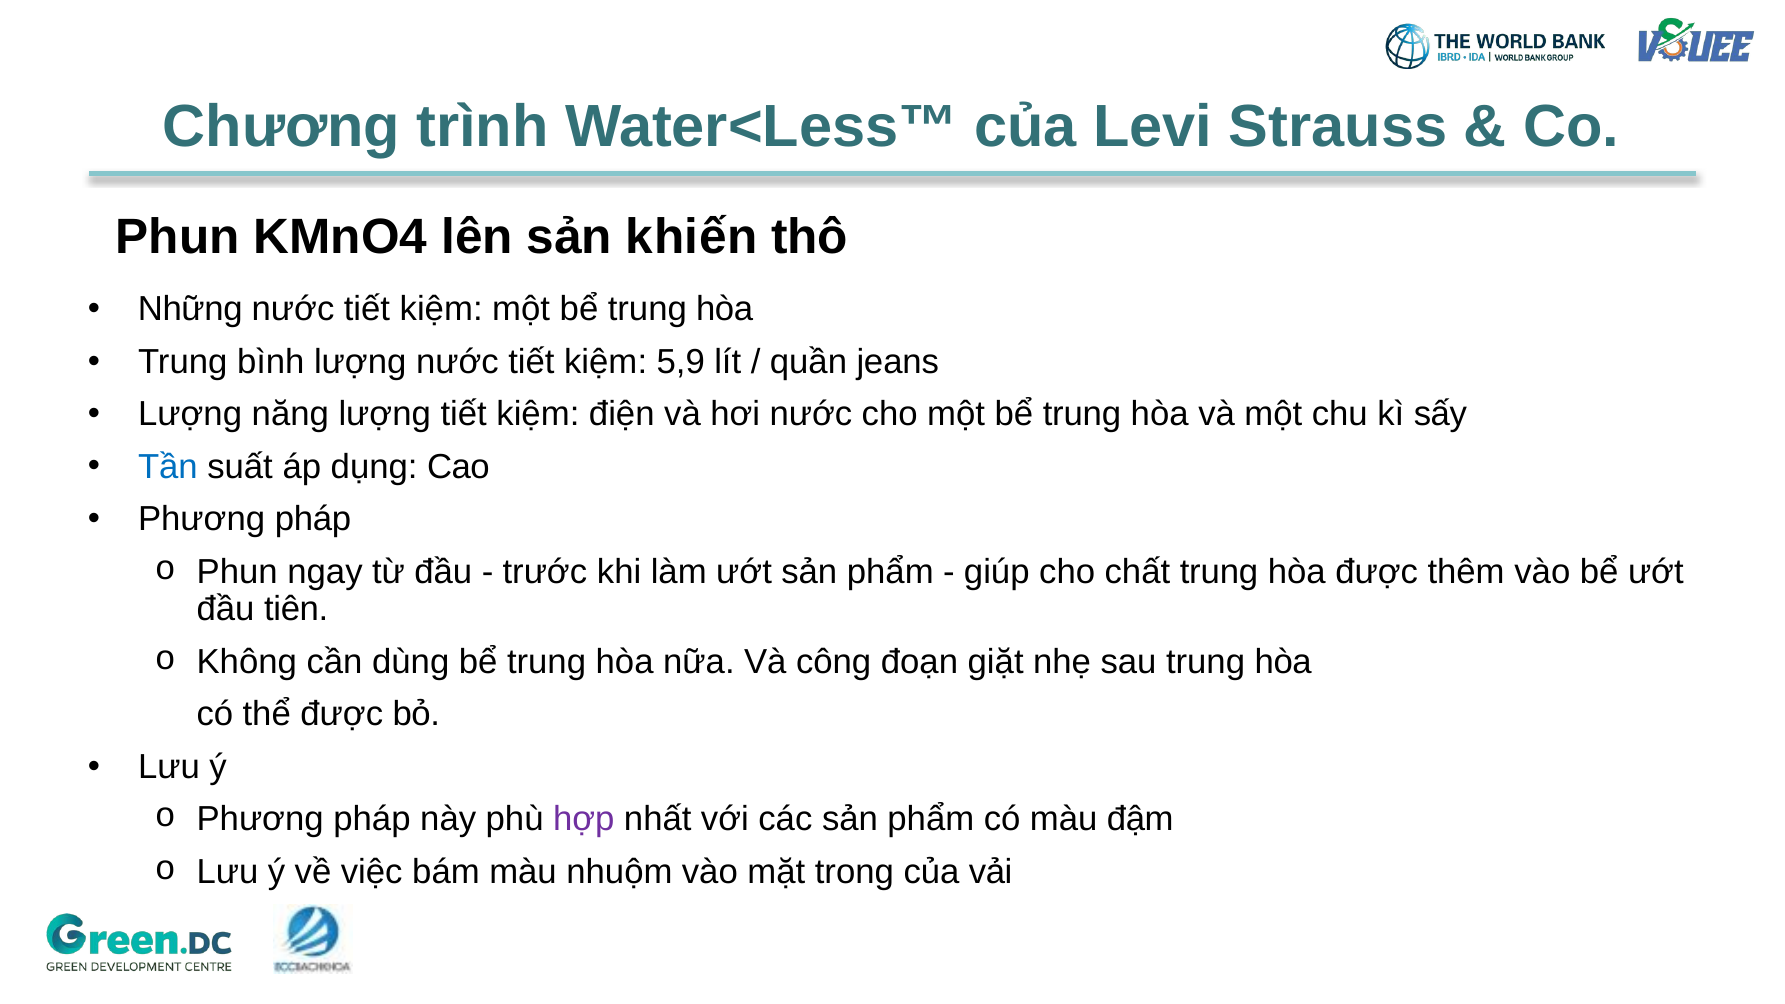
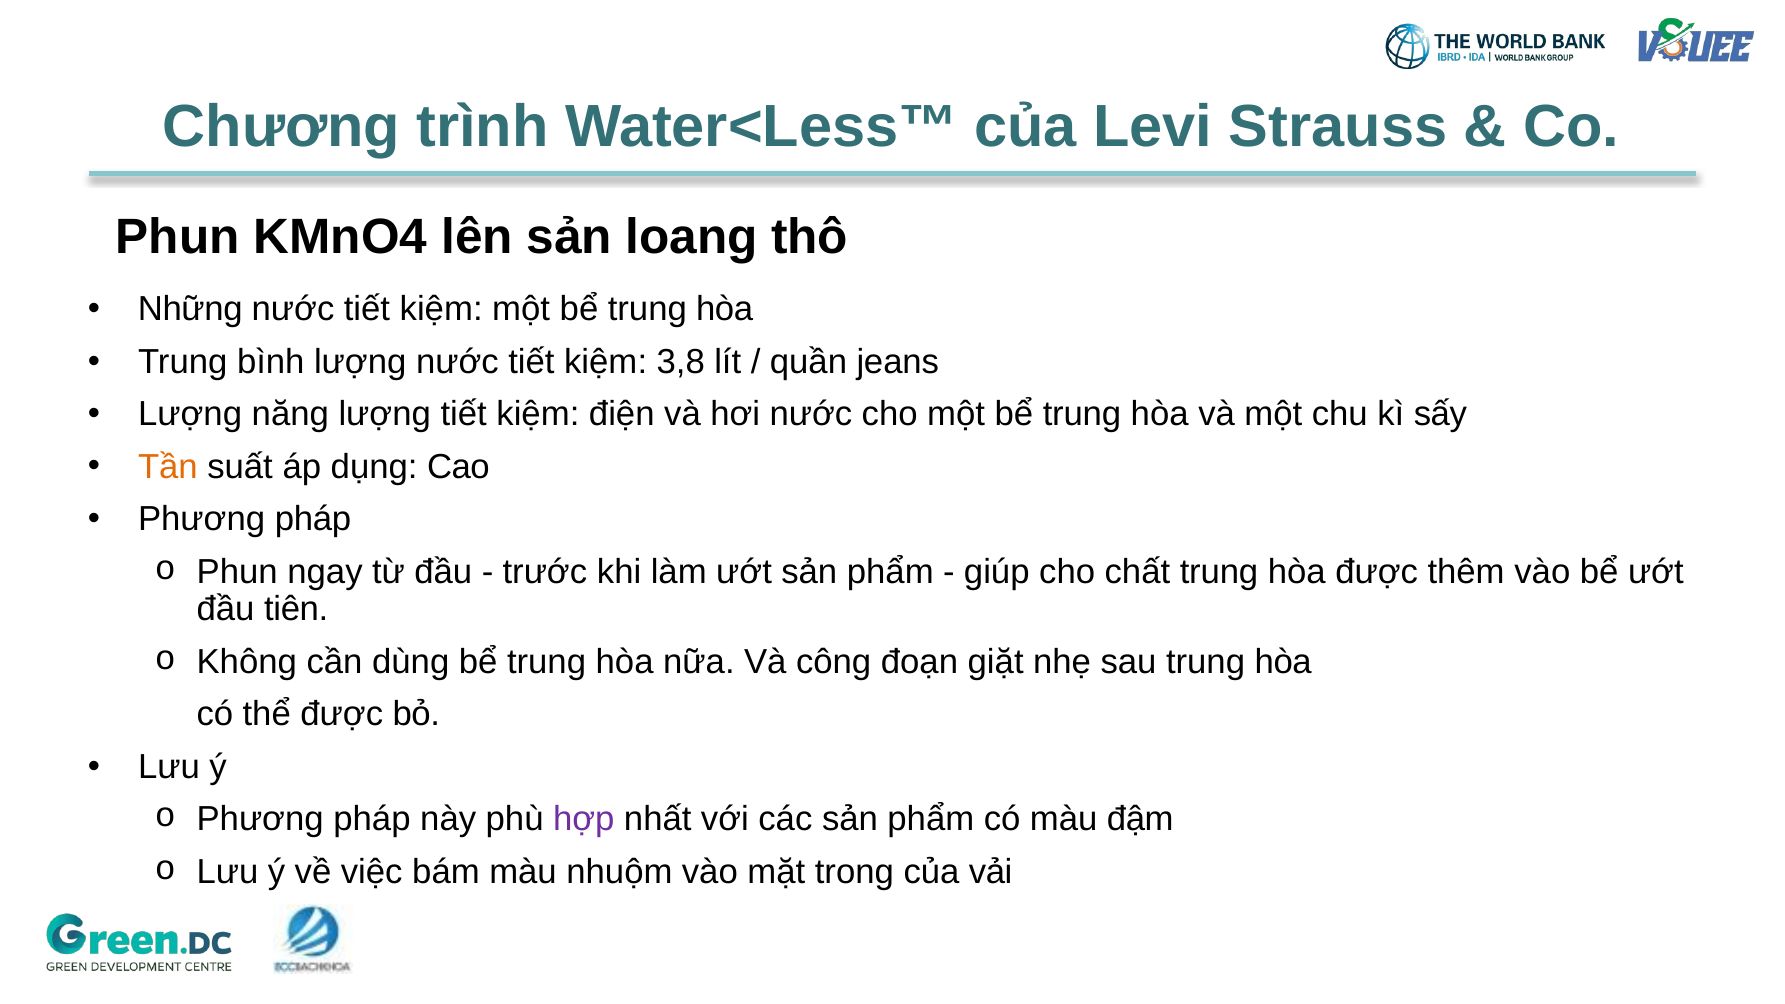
khiến: khiến -> loang
5,9: 5,9 -> 3,8
Tần colour: blue -> orange
